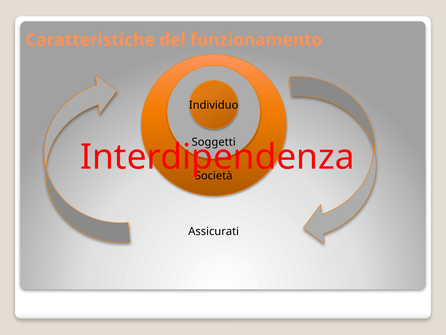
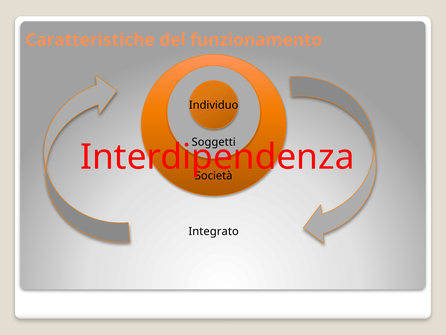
Assicurati: Assicurati -> Integrato
